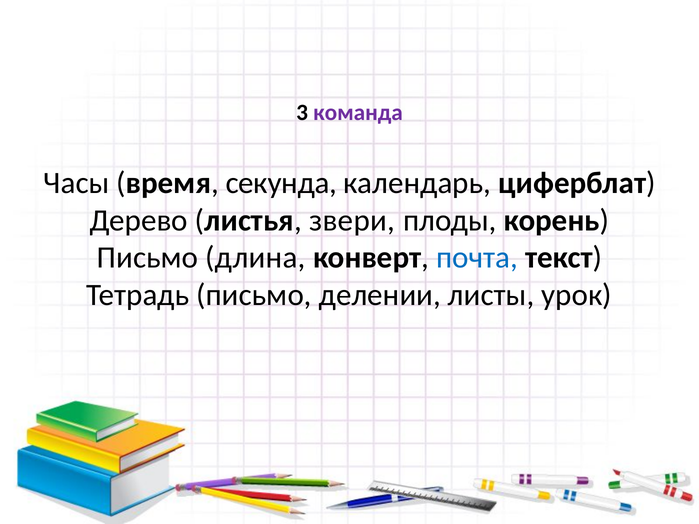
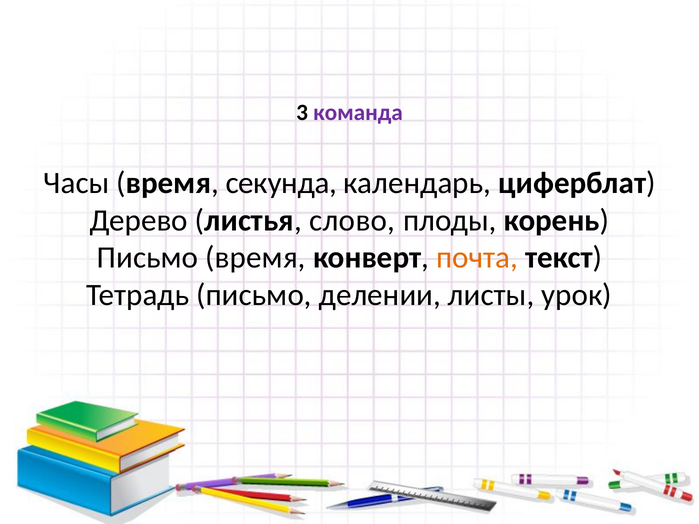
звери: звери -> слово
Письмо длина: длина -> время
почта colour: blue -> orange
